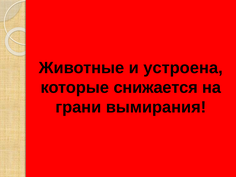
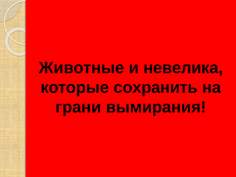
устроена: устроена -> невелика
снижается: снижается -> сохранить
